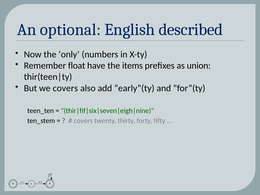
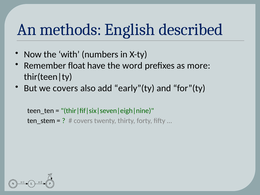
optional: optional -> methods
only: only -> with
items: items -> word
union: union -> more
